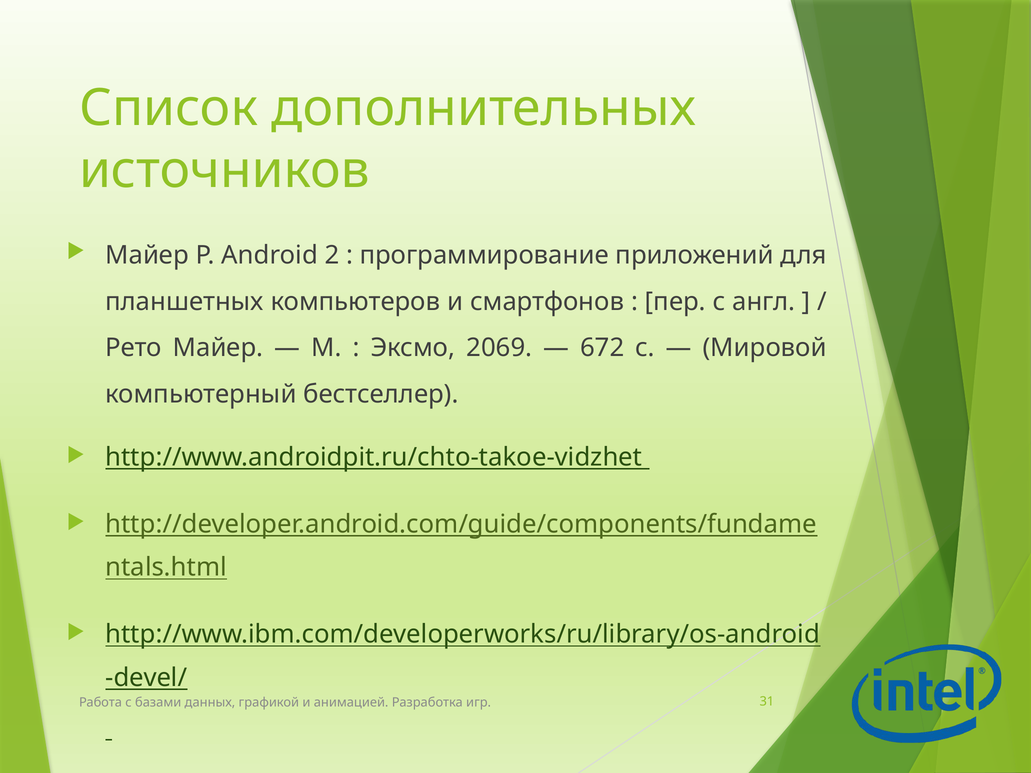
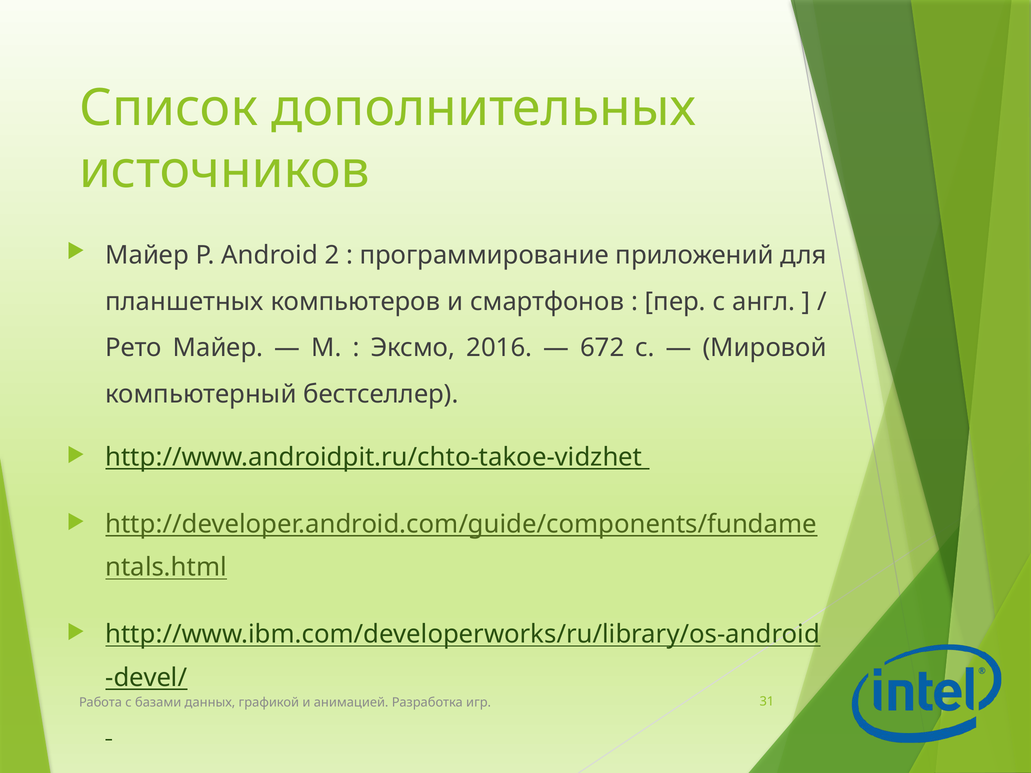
2069: 2069 -> 2016
